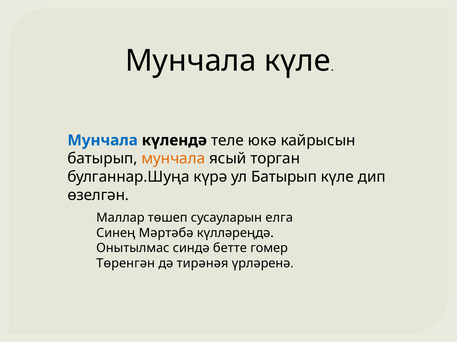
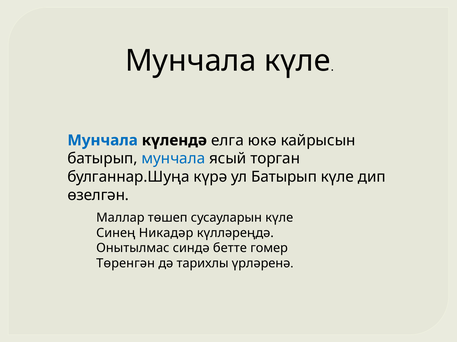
теле: теле -> елга
мунчала at (173, 159) colour: orange -> blue
сусауларын елга: елга -> күле
Мәртәбә: Мәртәбә -> Никадәр
тирәнәя: тирәнәя -> тарихлы
